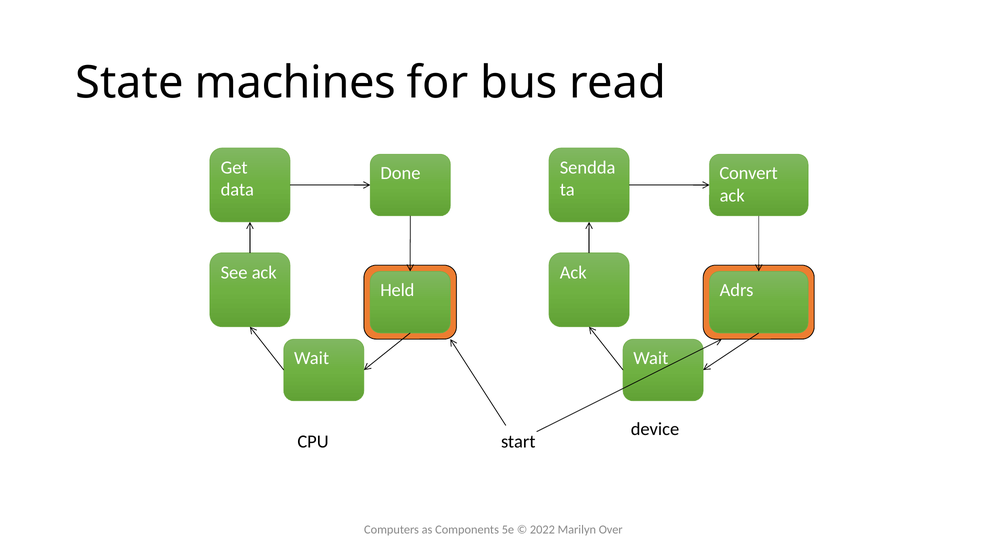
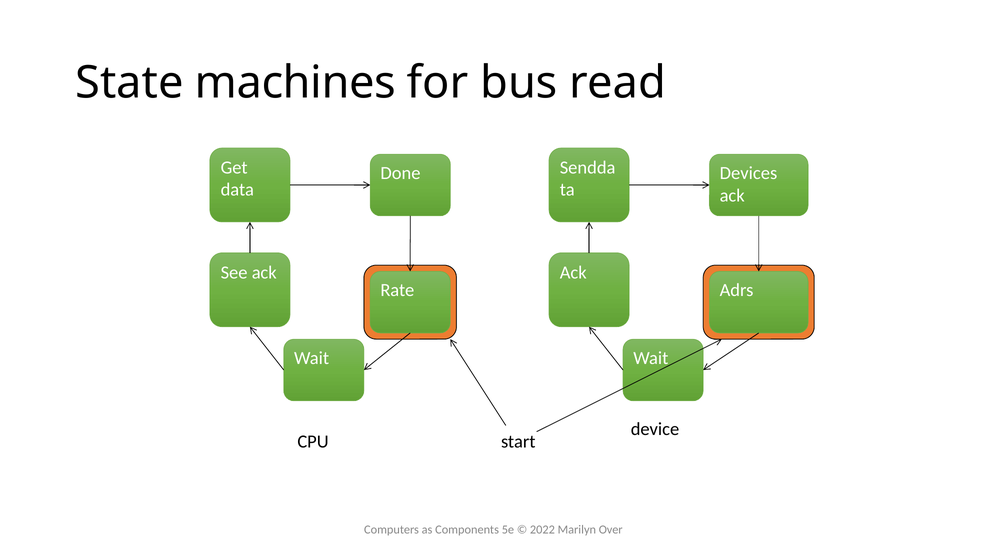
Convert: Convert -> Devices
Held: Held -> Rate
